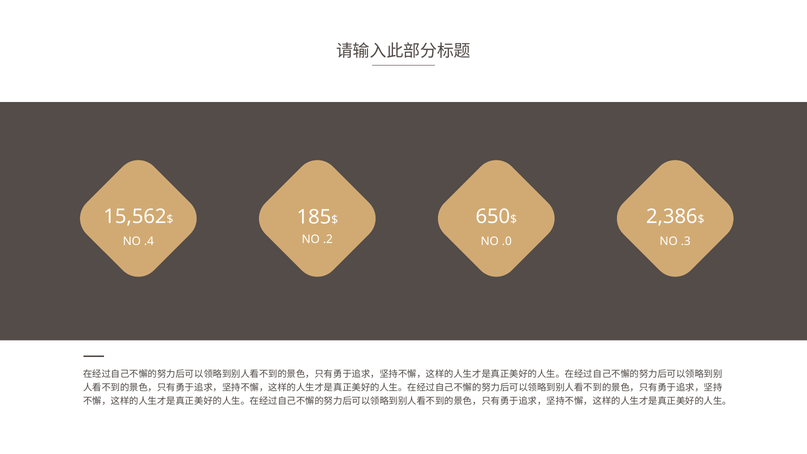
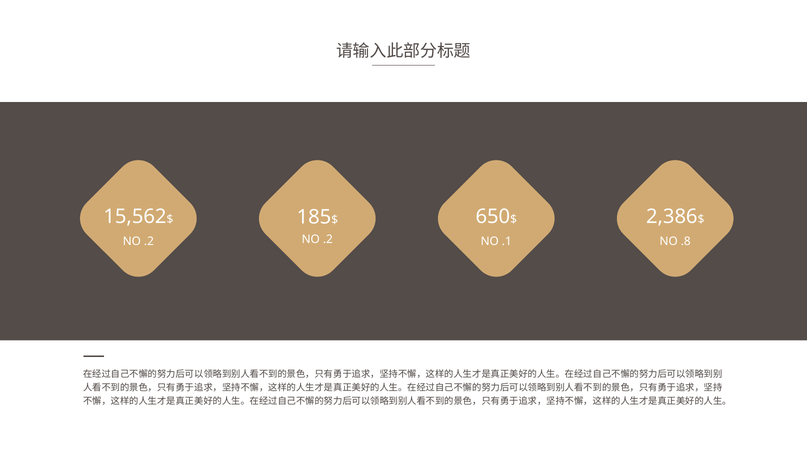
.4 at (149, 241): .4 -> .2
.0: .0 -> .1
.3: .3 -> .8
